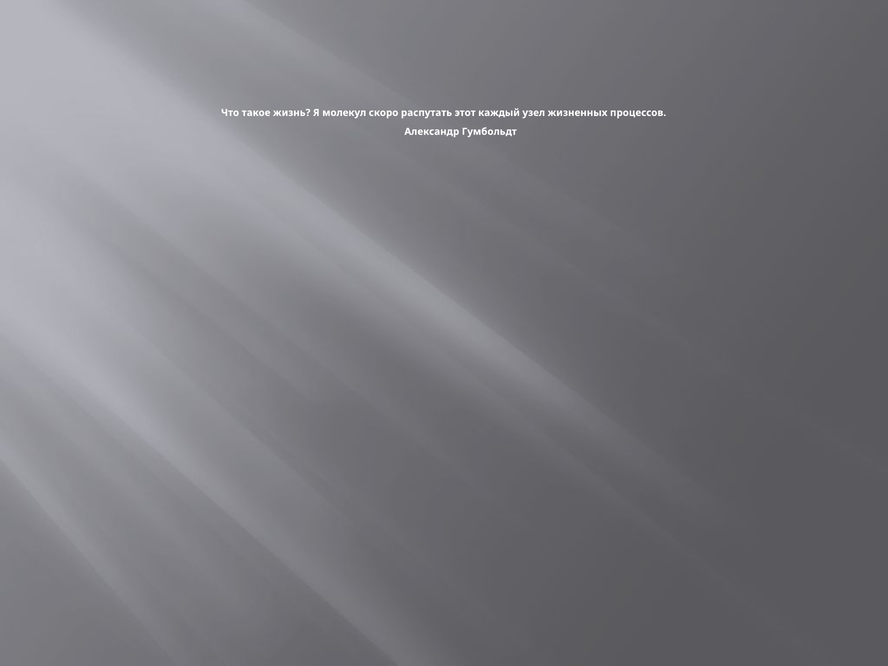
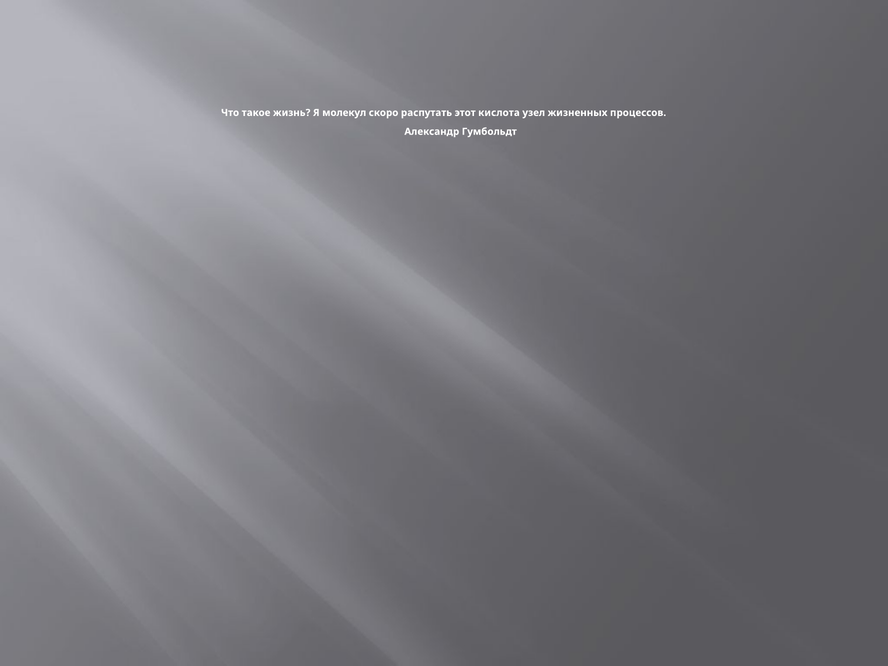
каждый: каждый -> кислота
